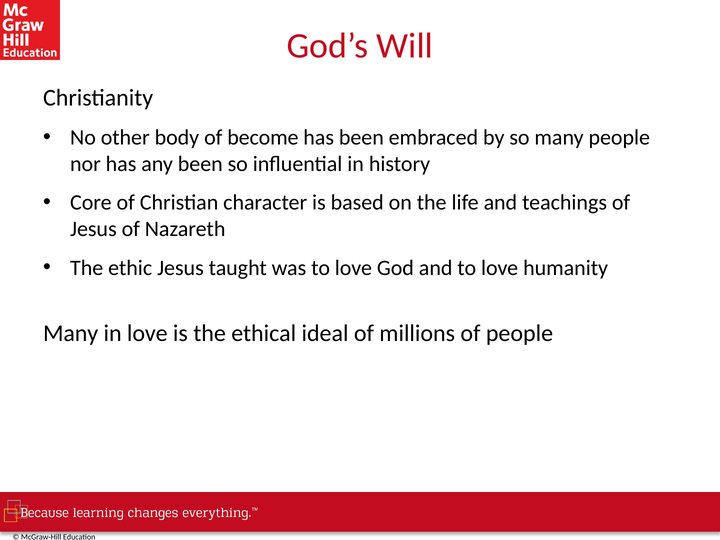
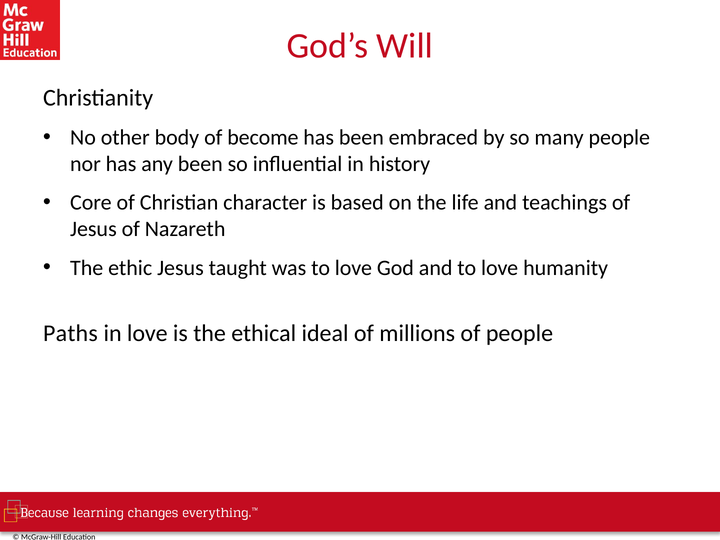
Many at (71, 333): Many -> Paths
